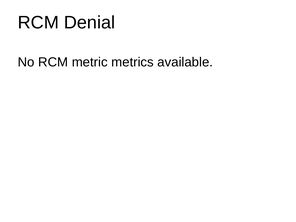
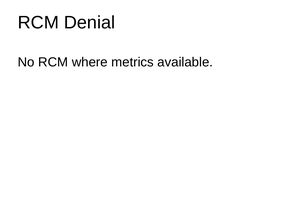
metric: metric -> where
